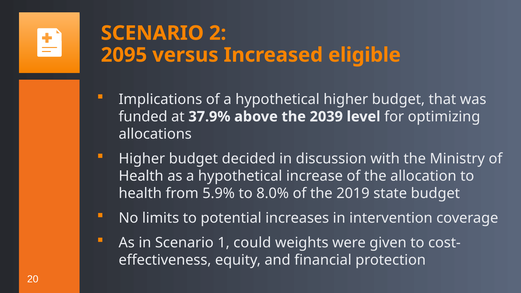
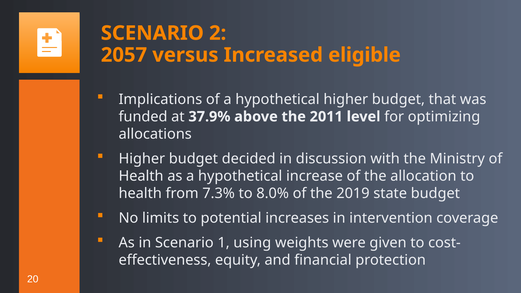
2095: 2095 -> 2057
2039: 2039 -> 2011
5.9%: 5.9% -> 7.3%
could: could -> using
